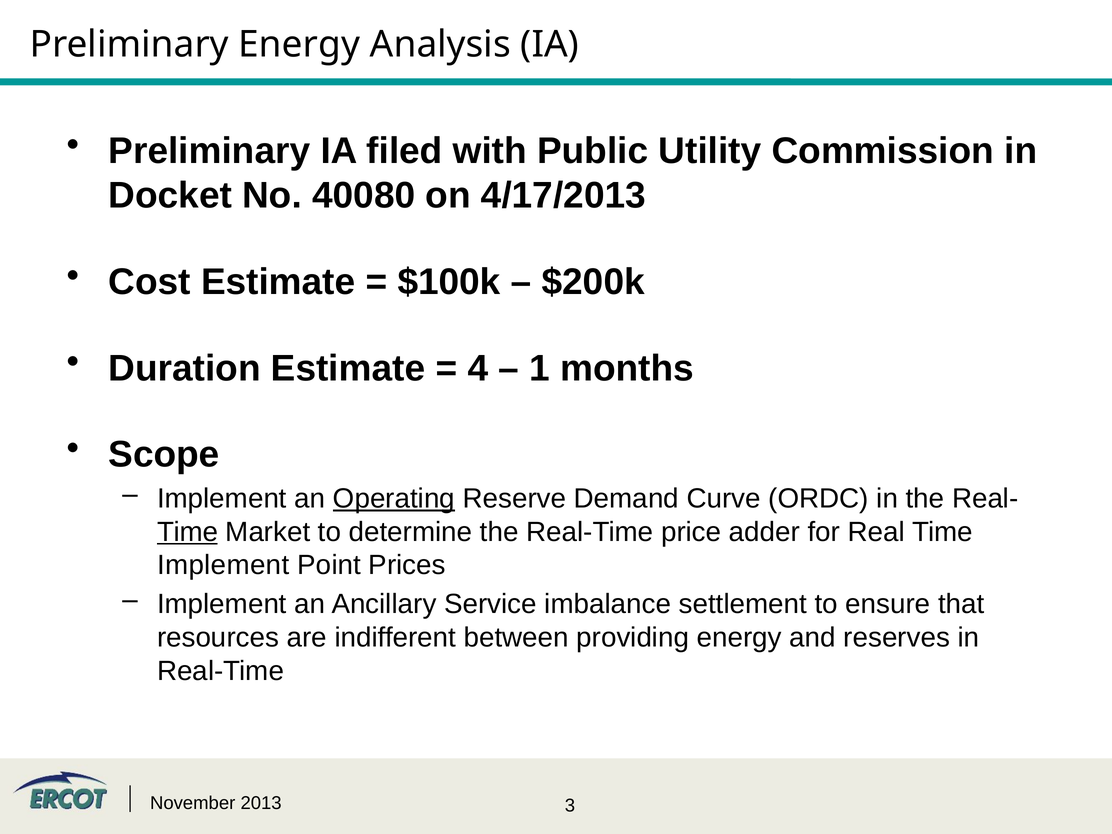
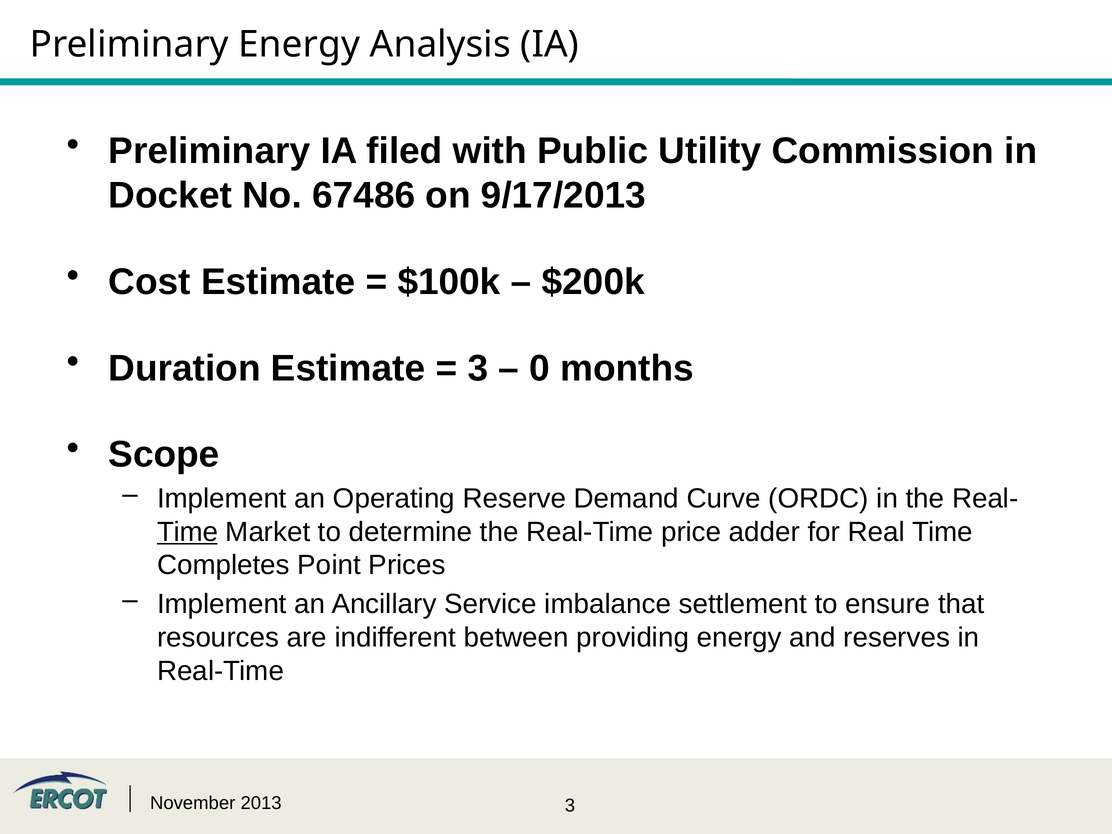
40080: 40080 -> 67486
4/17/2013: 4/17/2013 -> 9/17/2013
4 at (478, 368): 4 -> 3
1: 1 -> 0
Operating underline: present -> none
Implement at (223, 565): Implement -> Completes
